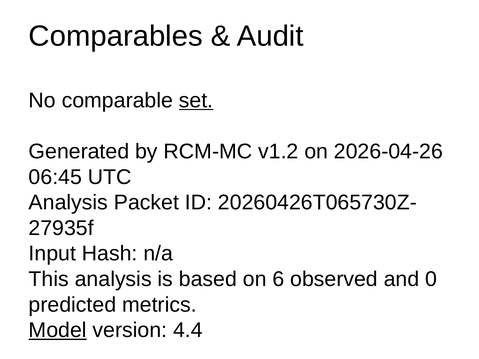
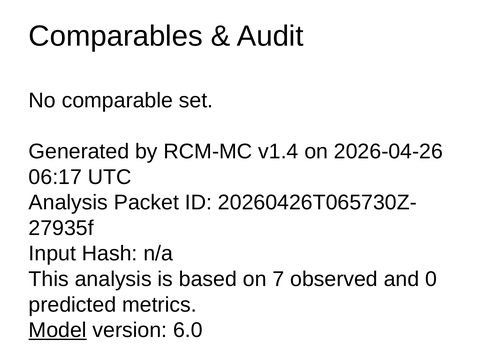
set underline: present -> none
v1.2: v1.2 -> v1.4
06:45: 06:45 -> 06:17
6: 6 -> 7
4.4: 4.4 -> 6.0
